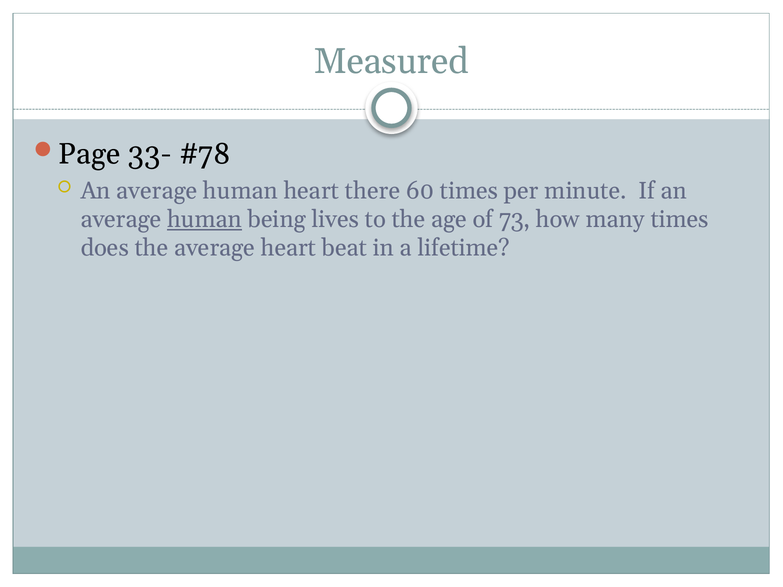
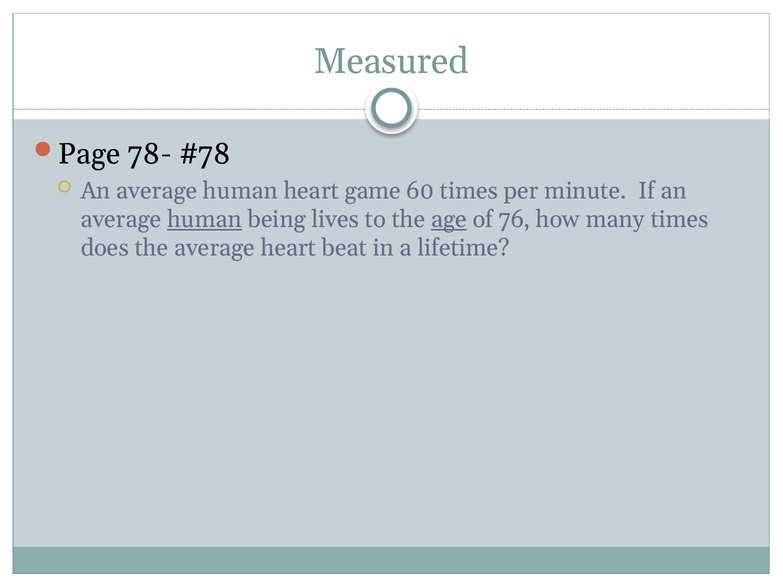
33-: 33- -> 78-
there: there -> game
age underline: none -> present
73: 73 -> 76
